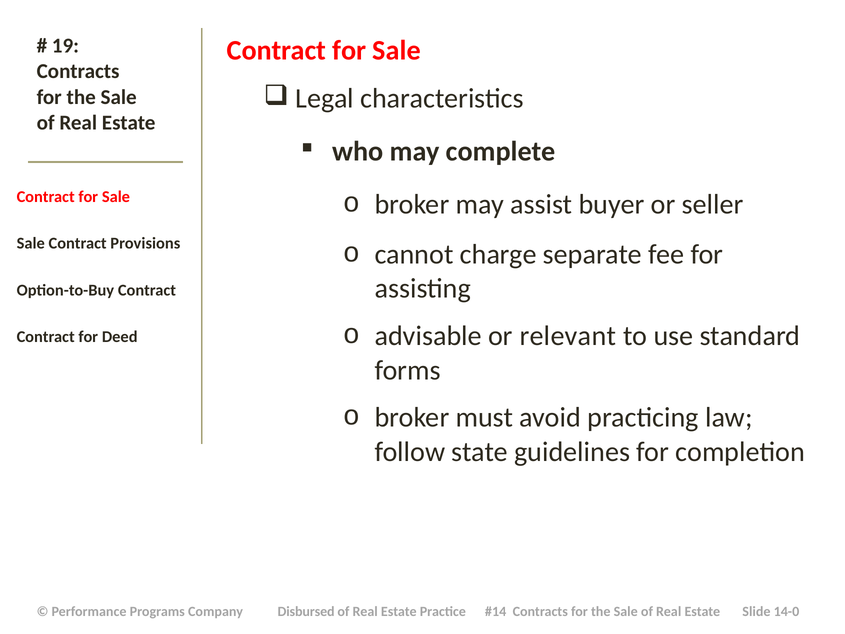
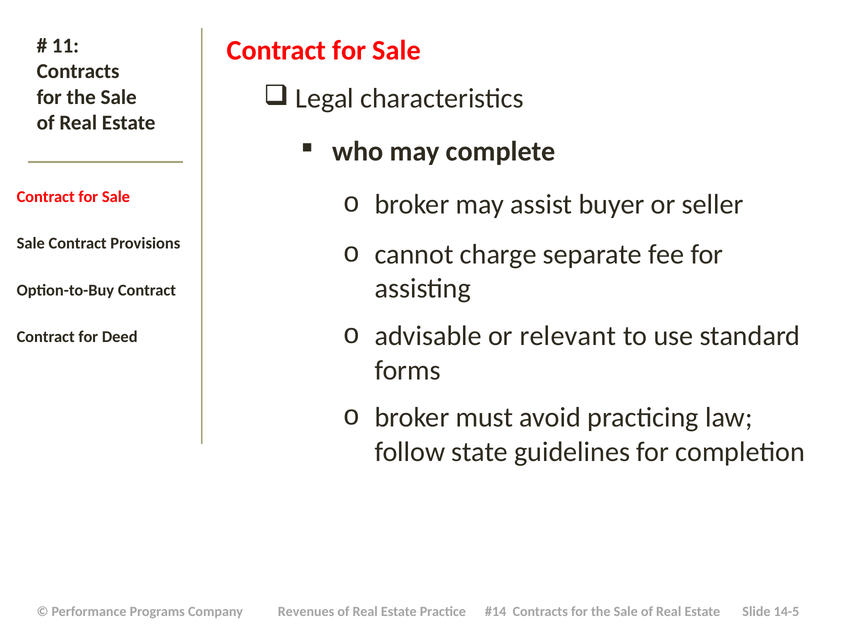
19: 19 -> 11
Disbursed: Disbursed -> Revenues
14-0: 14-0 -> 14-5
